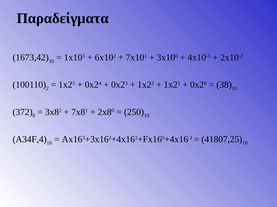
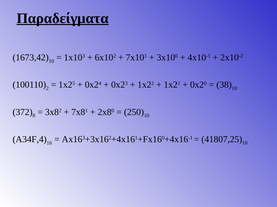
Παραδείγματα underline: none -> present
